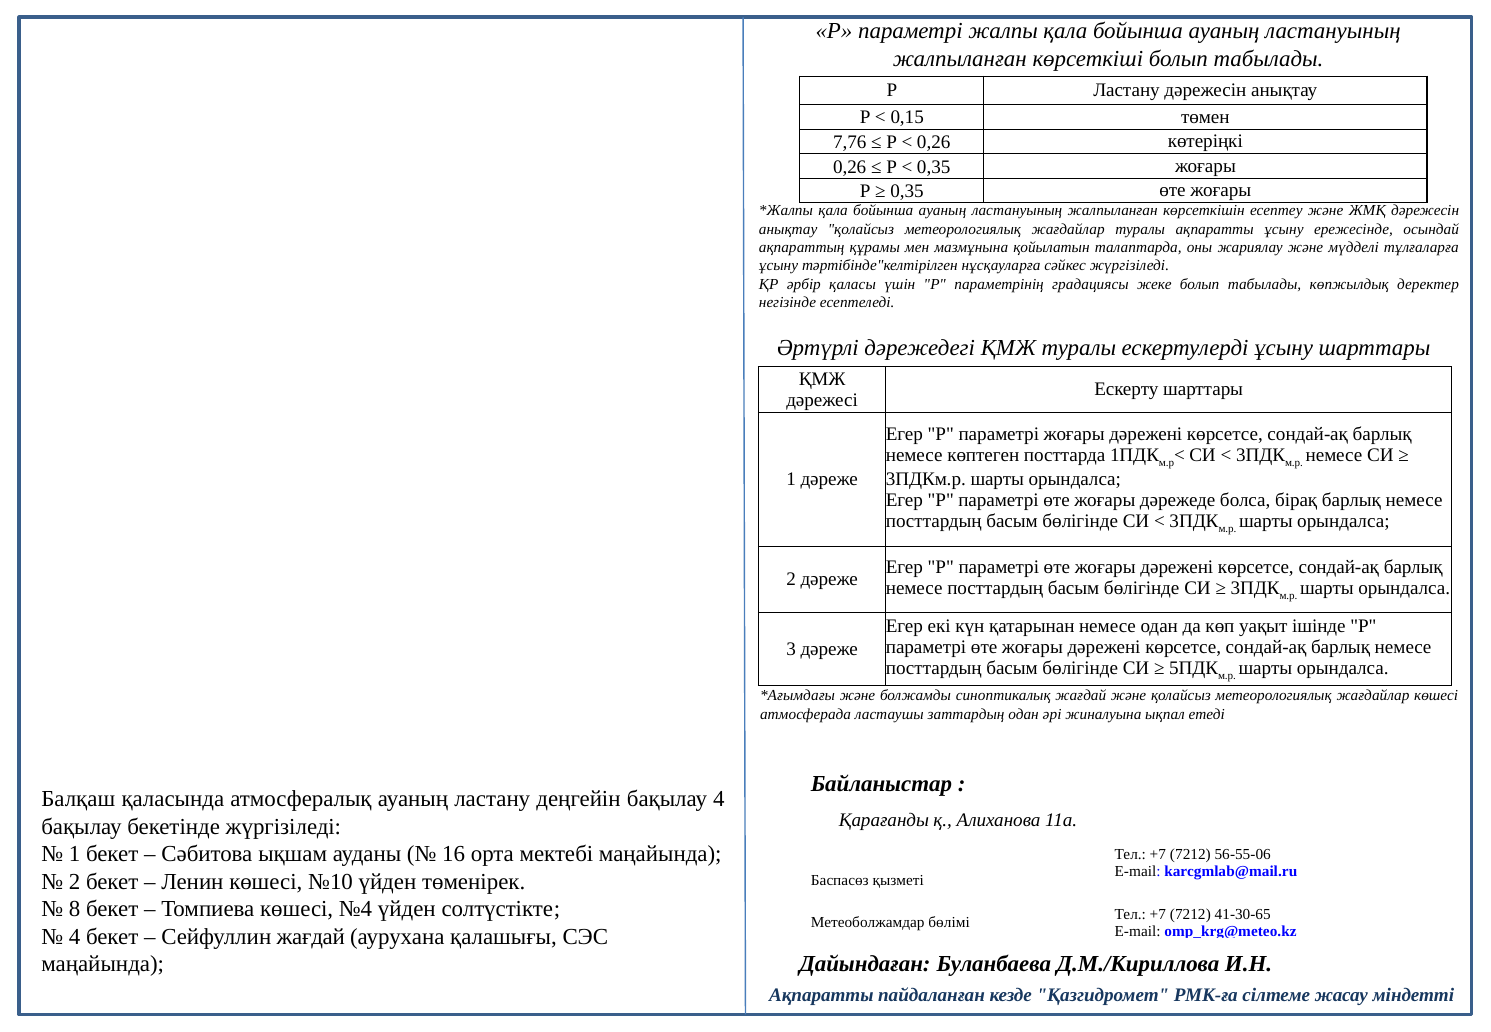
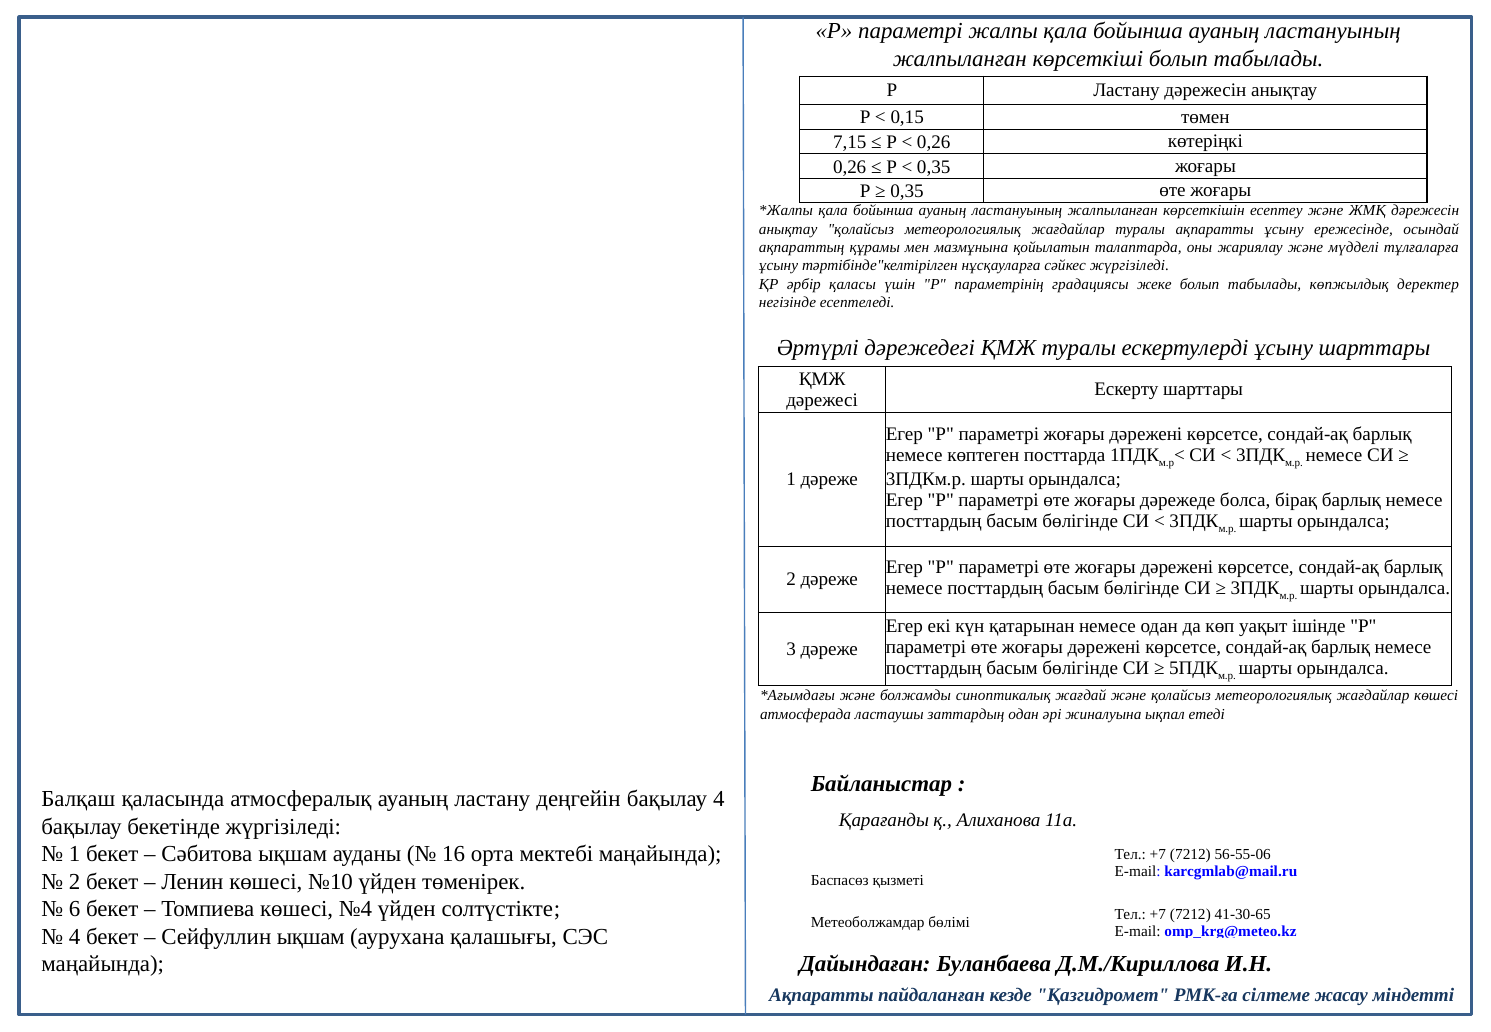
7,76: 7,76 -> 7,15
8: 8 -> 6
Сейфуллин жағдай: жағдай -> ықшам
